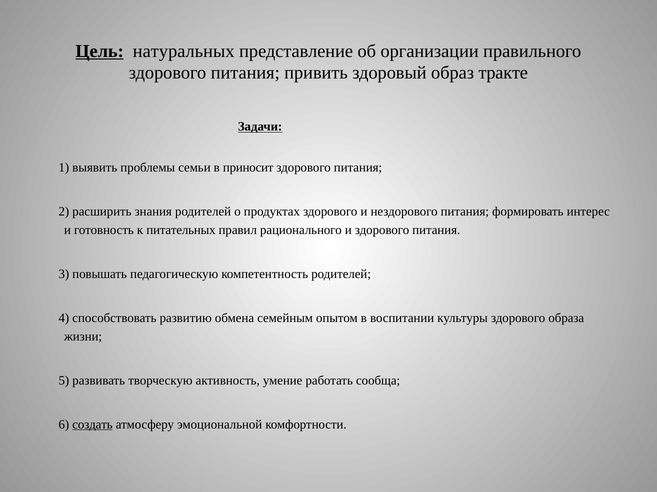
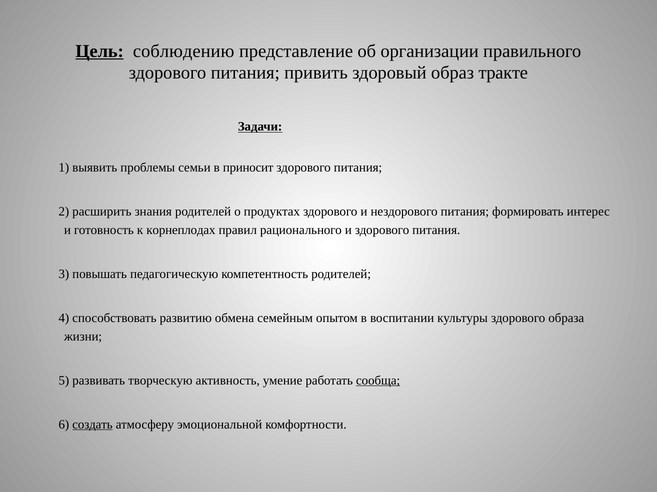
натуральных: натуральных -> соблюдению
питательных: питательных -> корнеплодах
сообща underline: none -> present
